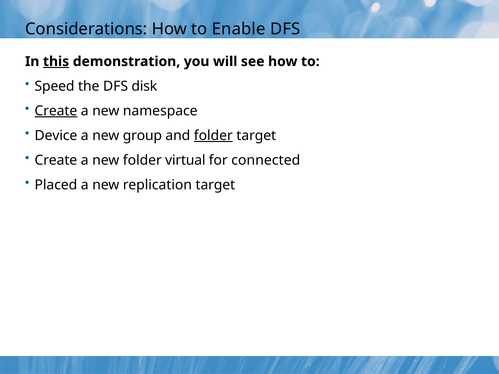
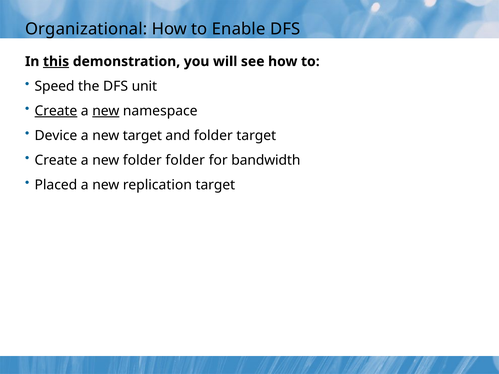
Considerations: Considerations -> Organizational
disk: disk -> unit
new at (106, 111) underline: none -> present
new group: group -> target
folder at (213, 136) underline: present -> none
folder virtual: virtual -> folder
connected: connected -> bandwidth
